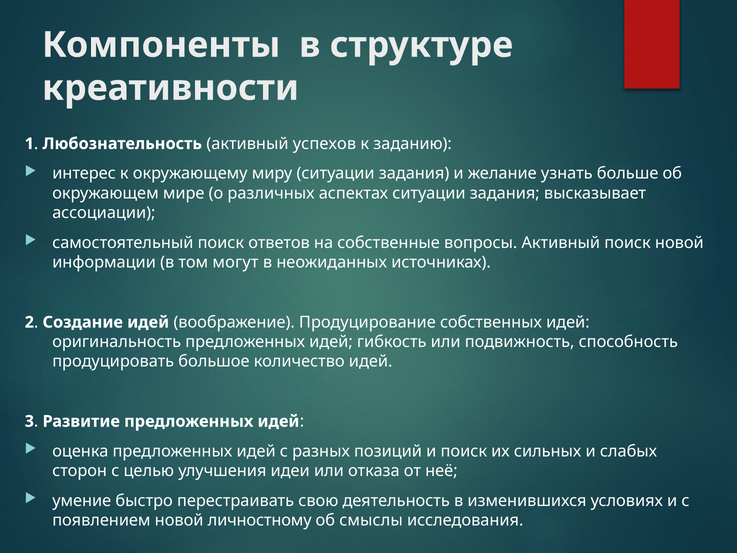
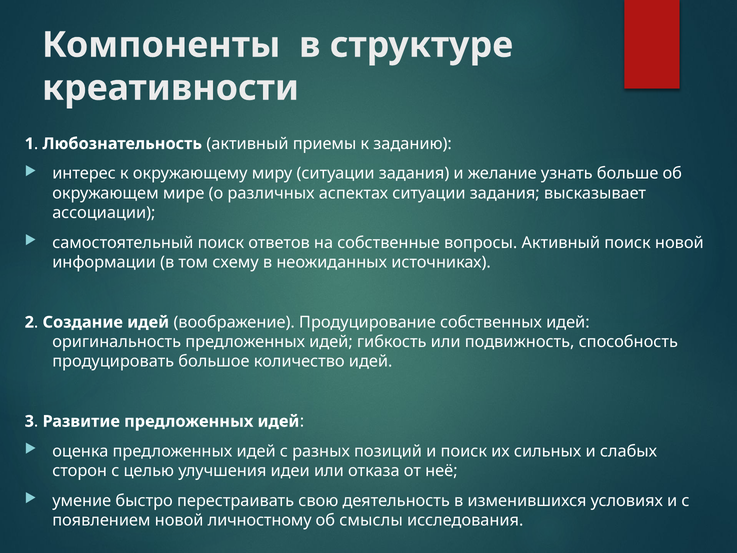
успехов: успехов -> приемы
могут: могут -> схему
